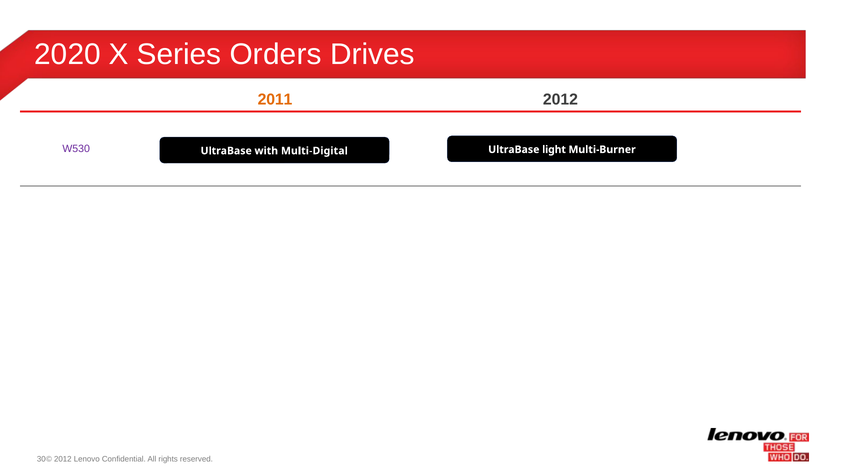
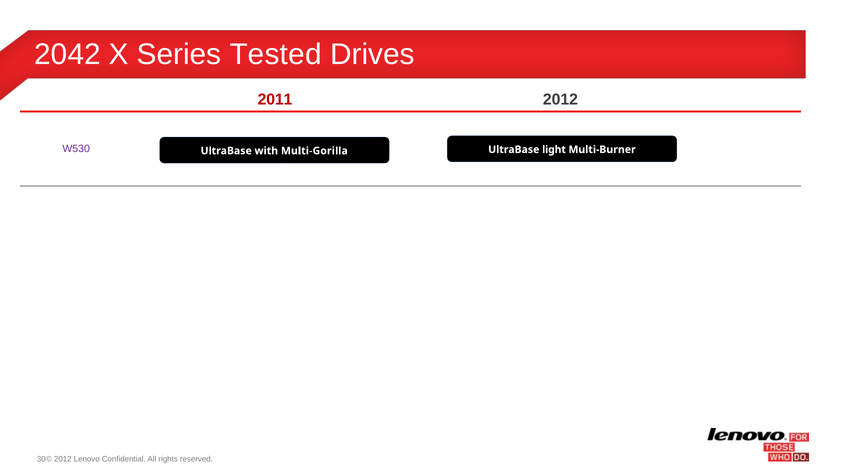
2020: 2020 -> 2042
Orders: Orders -> Tested
2011 colour: orange -> red
Multi-Digital: Multi-Digital -> Multi-Gorilla
